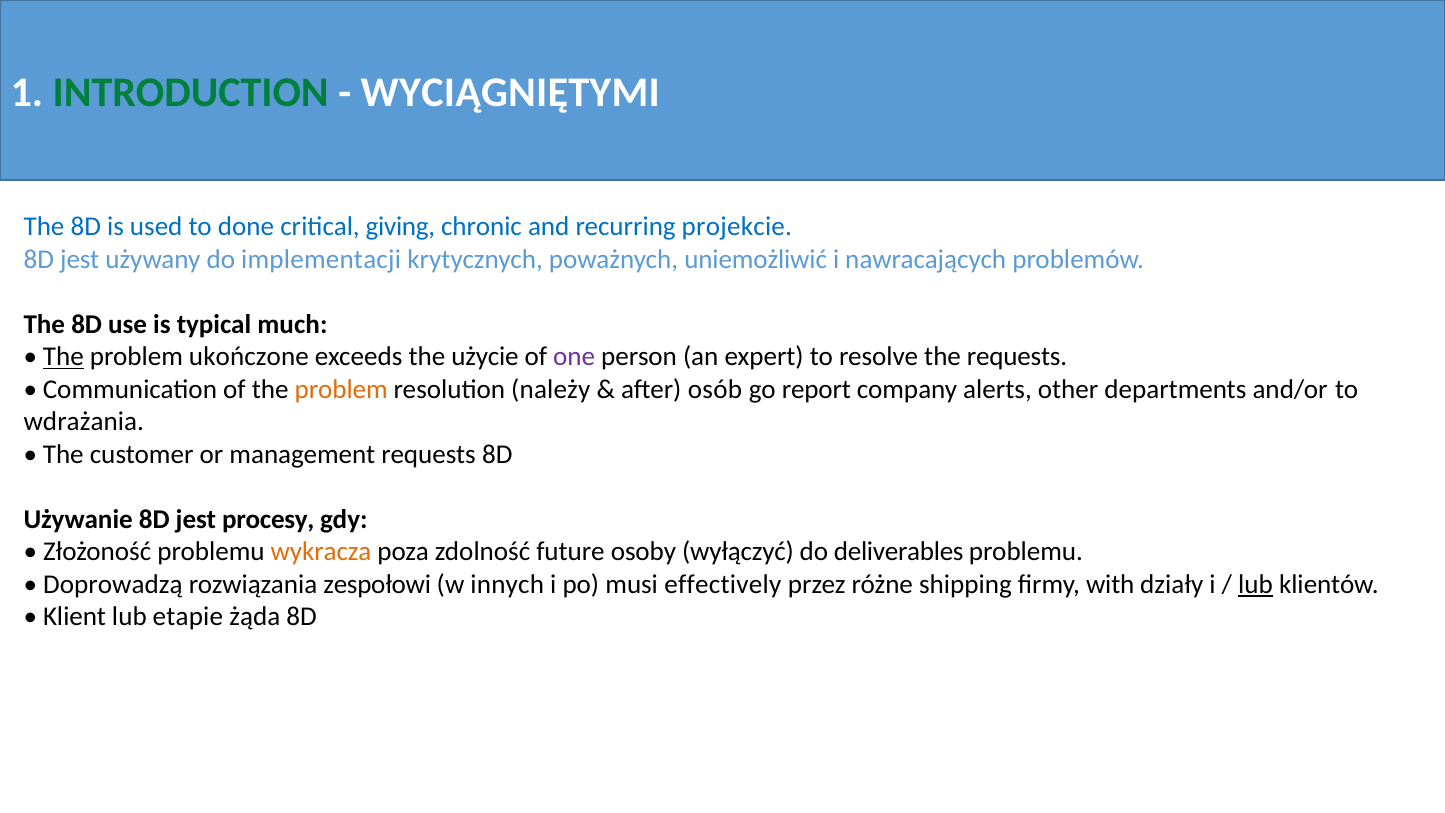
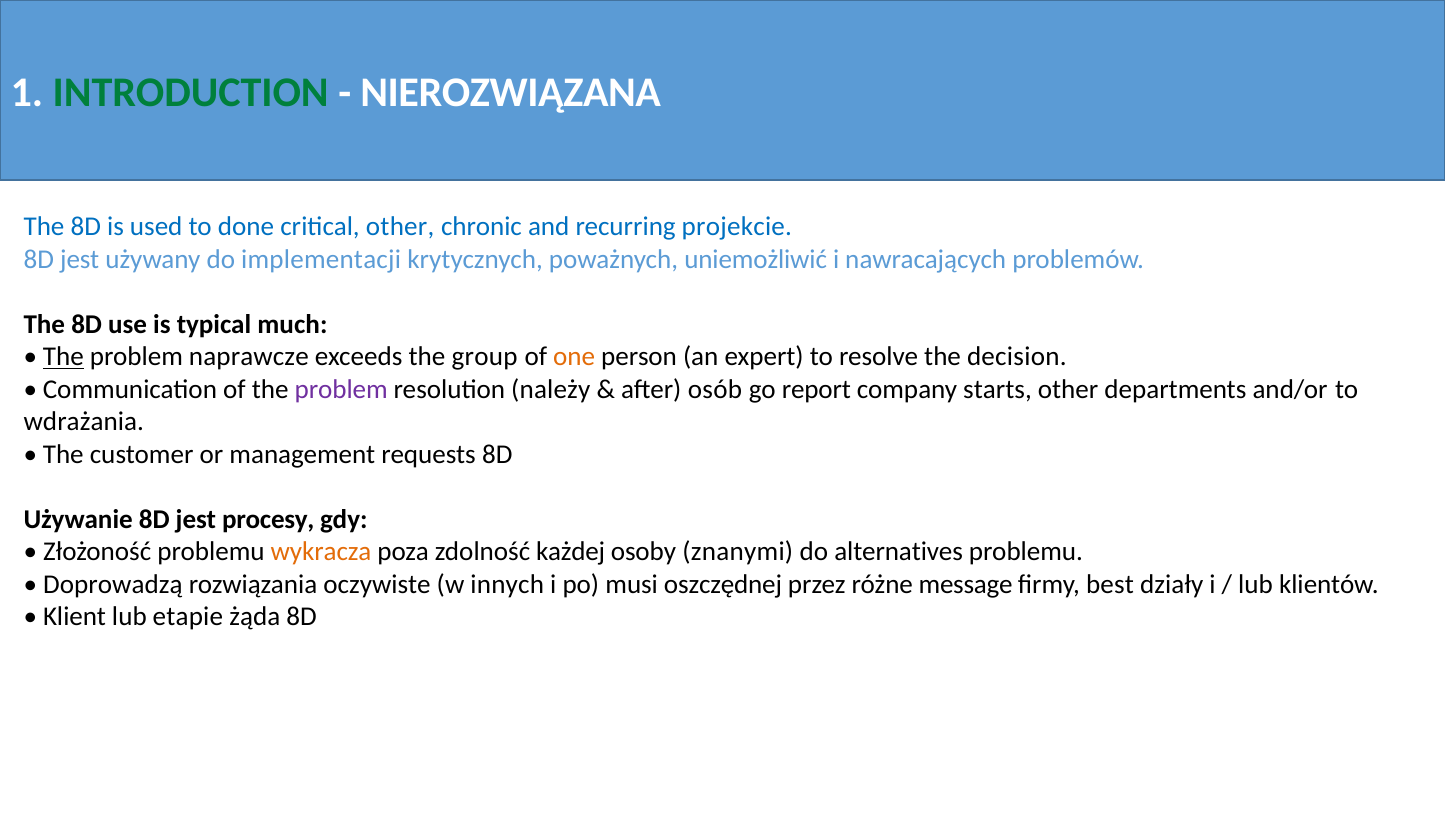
WYCIĄGNIĘTYMI: WYCIĄGNIĘTYMI -> NIEROZWIĄZANA
critical giving: giving -> other
ukończone: ukończone -> naprawcze
użycie: użycie -> group
one colour: purple -> orange
the requests: requests -> decision
problem at (341, 389) colour: orange -> purple
alerts: alerts -> starts
future: future -> każdej
wyłączyć: wyłączyć -> znanymi
deliverables: deliverables -> alternatives
zespołowi: zespołowi -> oczywiste
effectively: effectively -> oszczędnej
shipping: shipping -> message
with: with -> best
lub at (1256, 584) underline: present -> none
